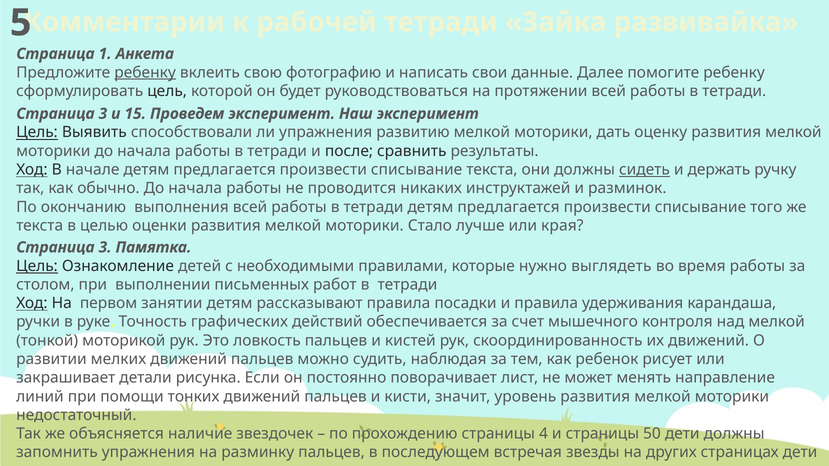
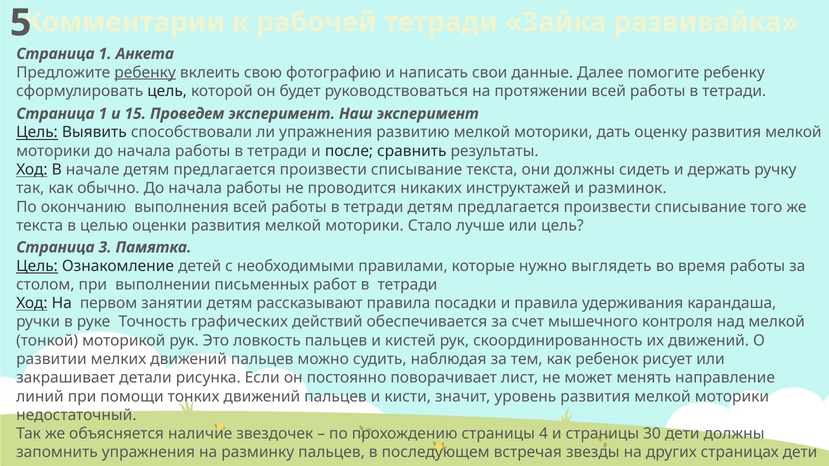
3 at (103, 114): 3 -> 1
сидеть underline: present -> none
или края: края -> цель
50: 50 -> 30
